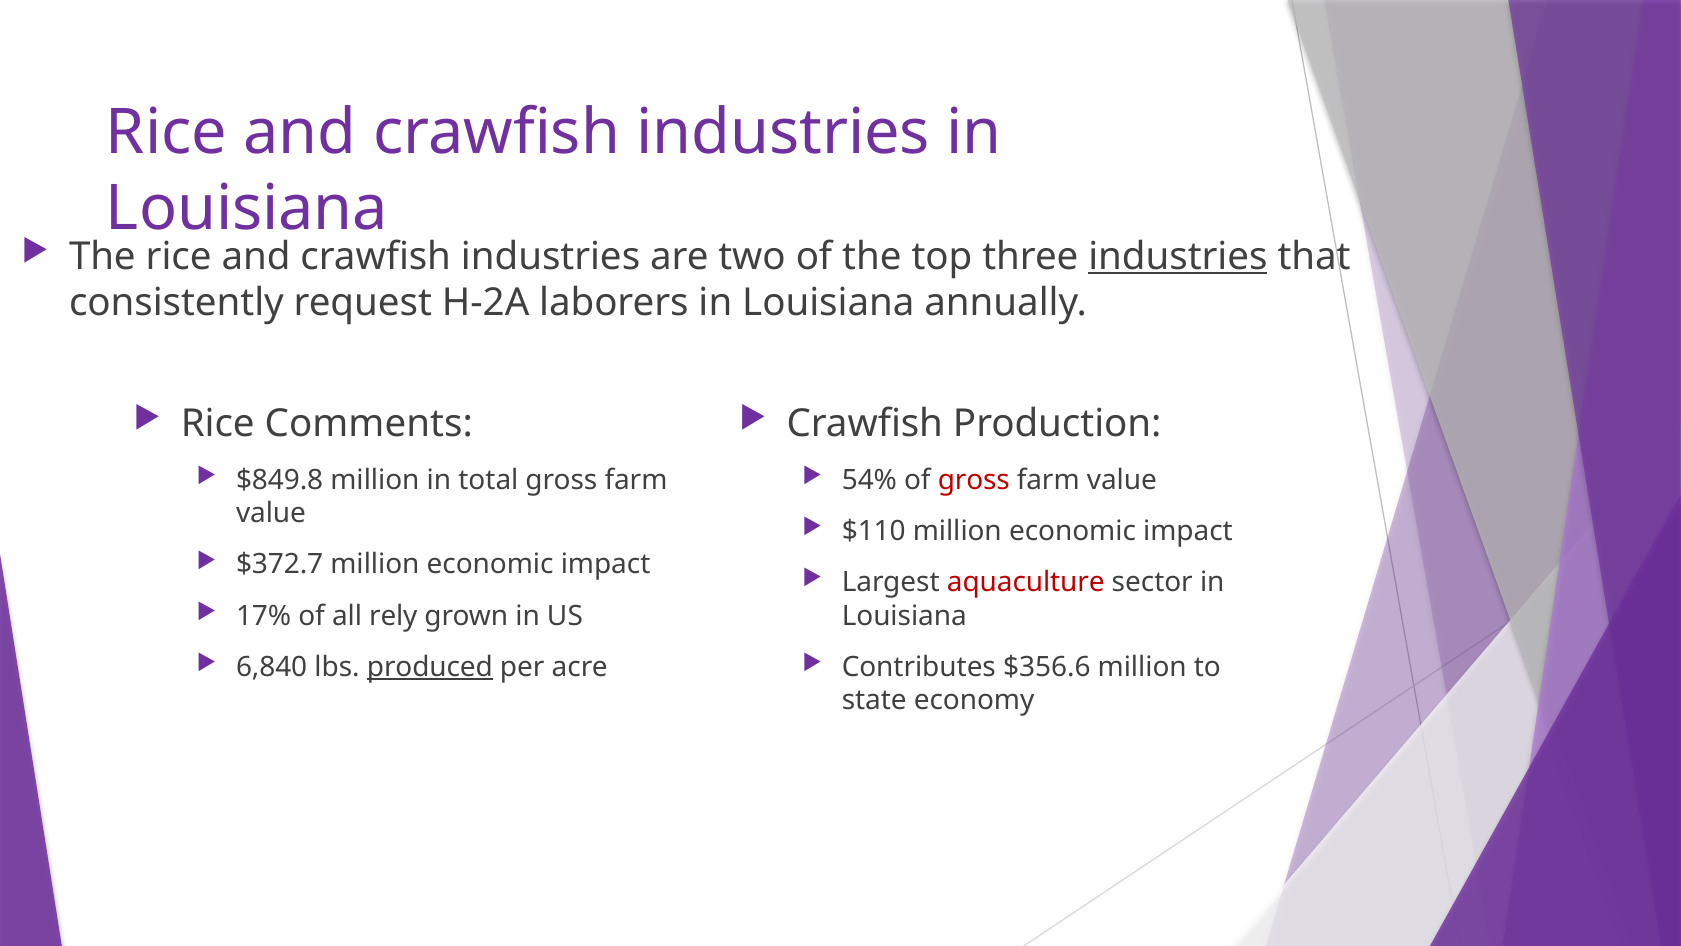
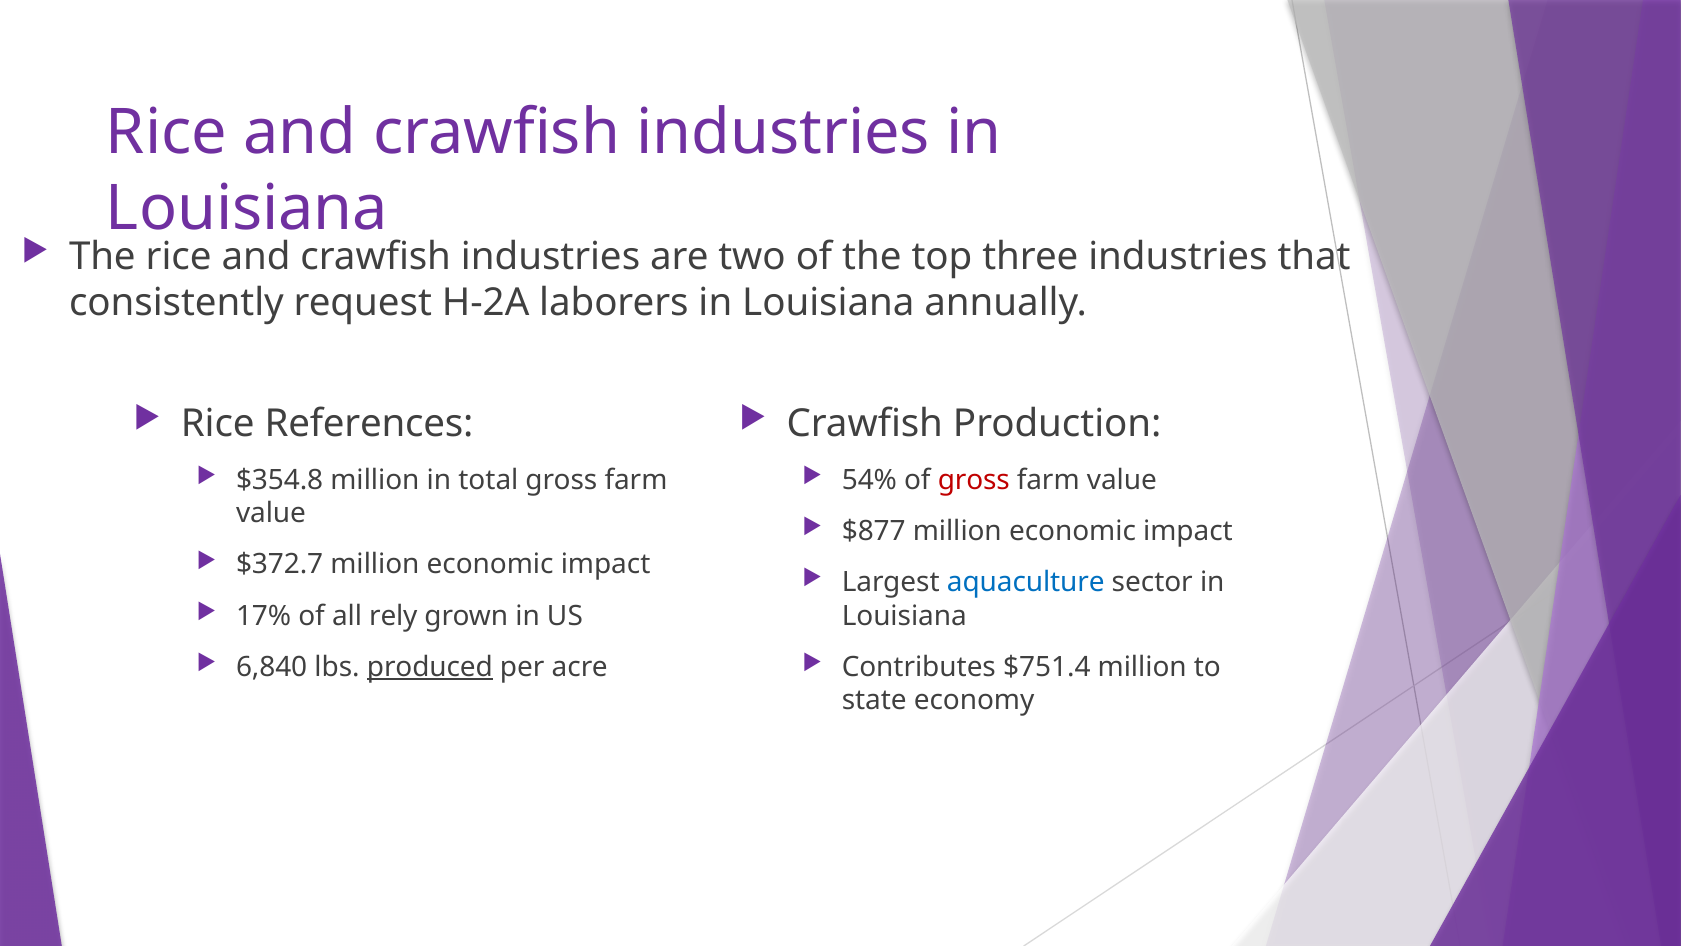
industries at (1178, 256) underline: present -> none
Comments: Comments -> References
$849.8: $849.8 -> $354.8
$110: $110 -> $877
aquaculture colour: red -> blue
$356.6: $356.6 -> $751.4
